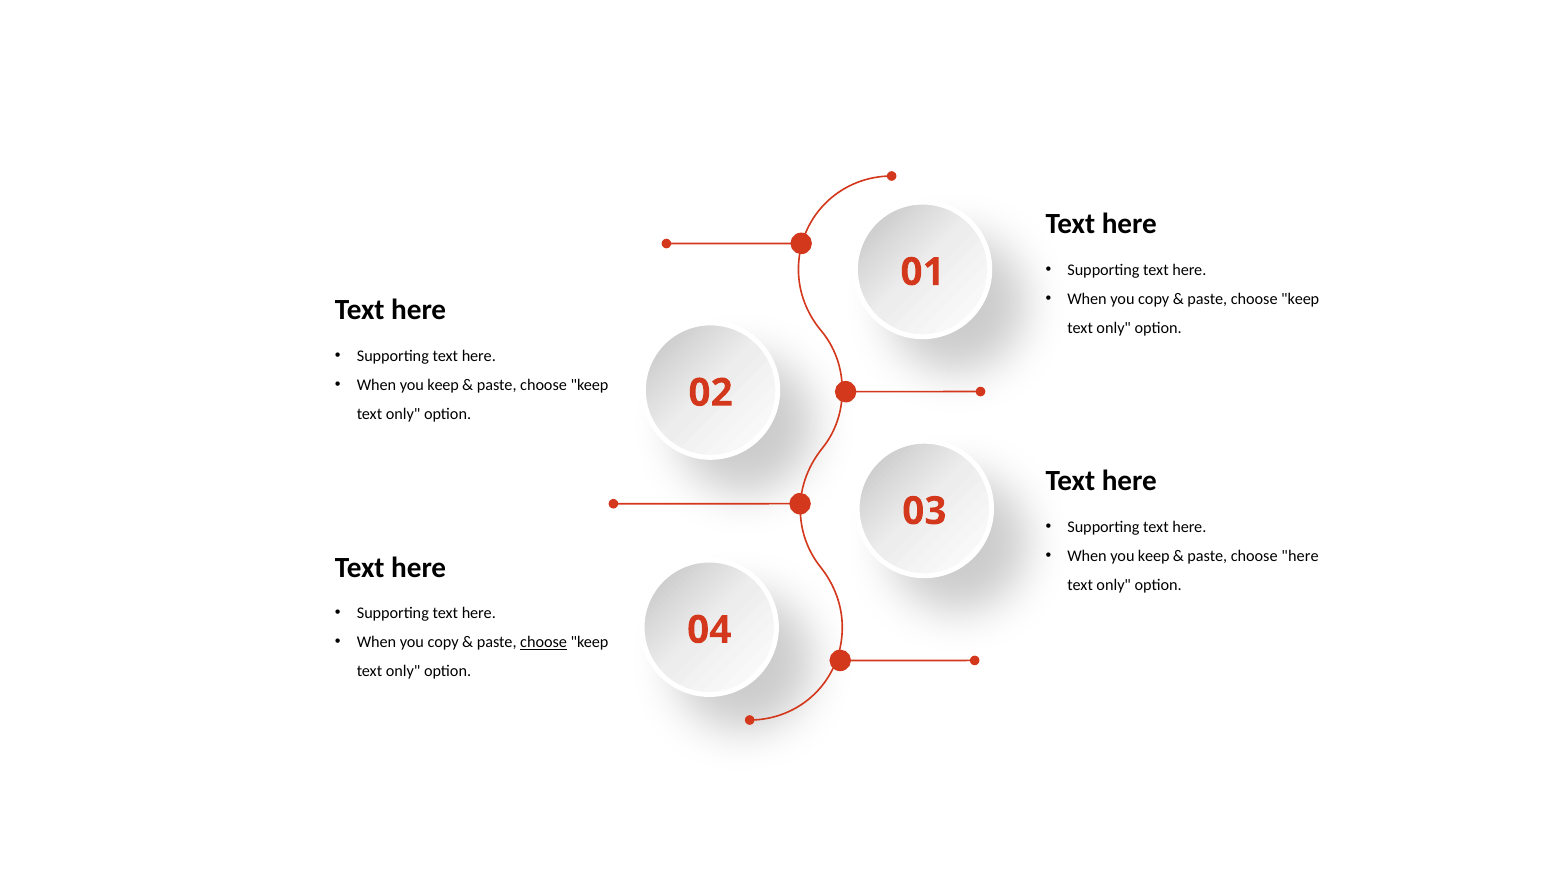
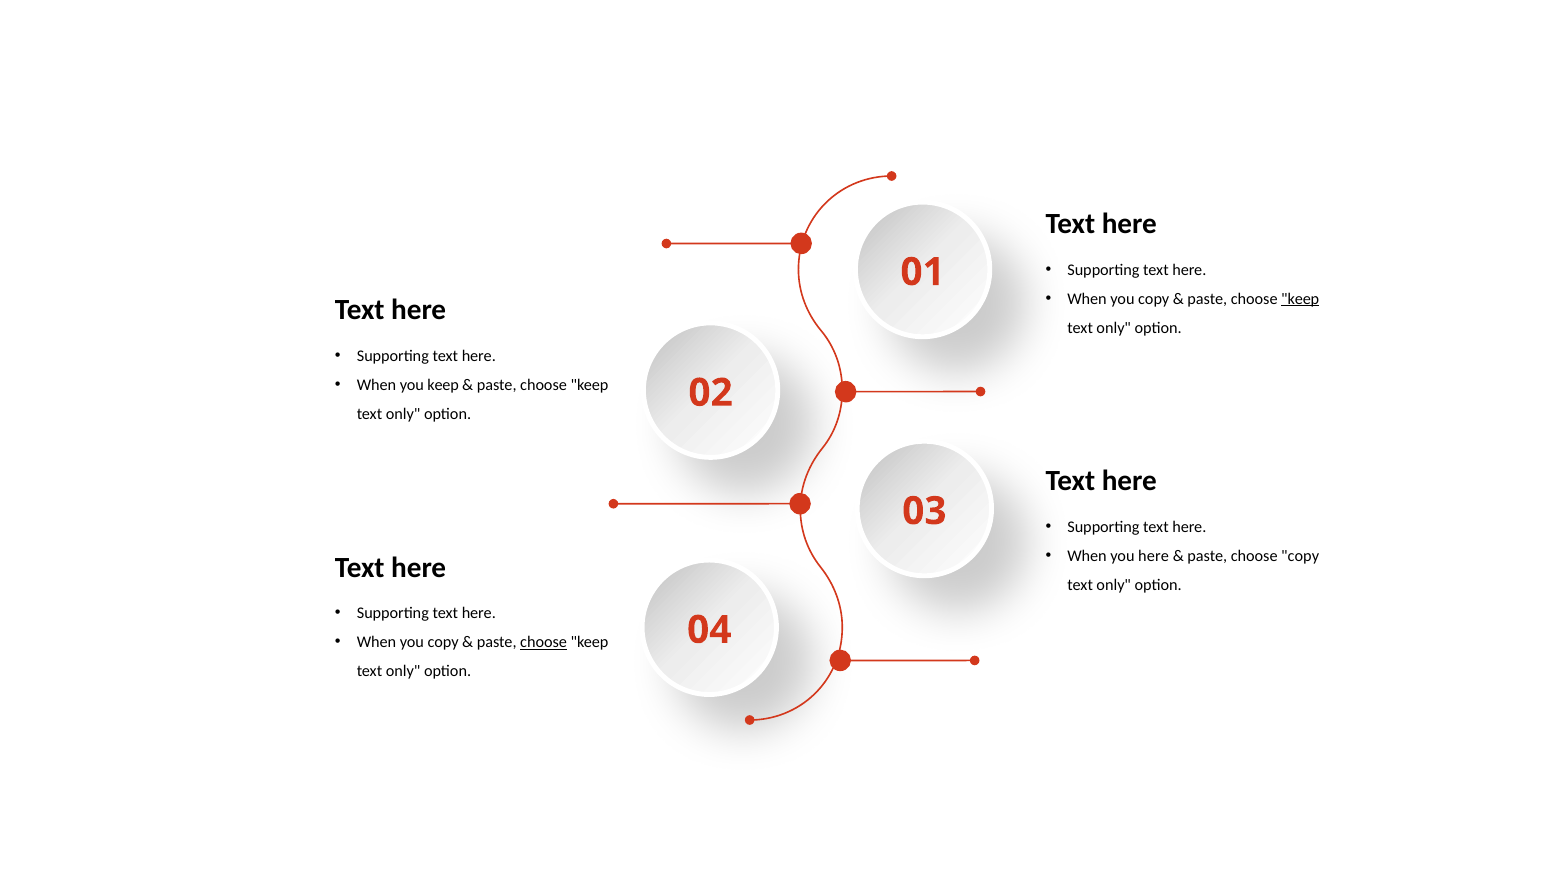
keep at (1300, 299) underline: none -> present
keep at (1154, 556): keep -> here
choose here: here -> copy
